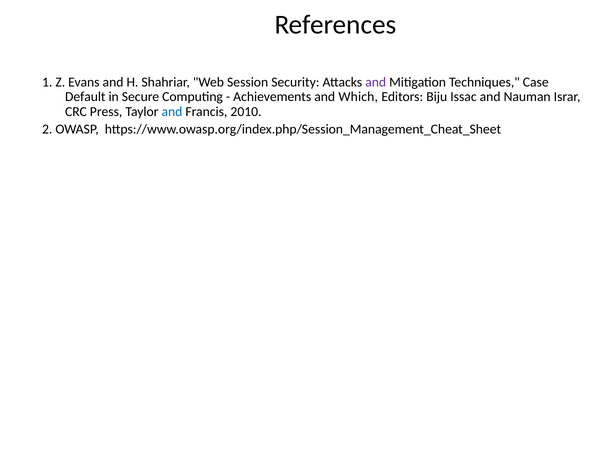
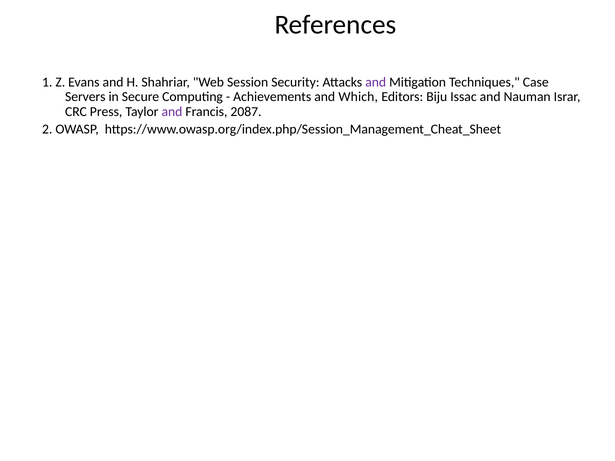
Default: Default -> Servers
and at (172, 112) colour: blue -> purple
2010: 2010 -> 2087
